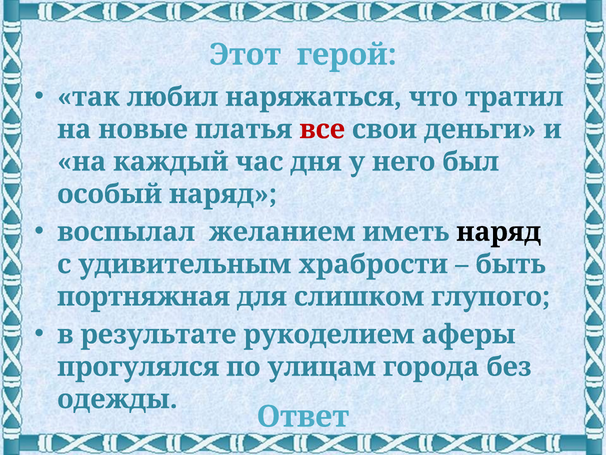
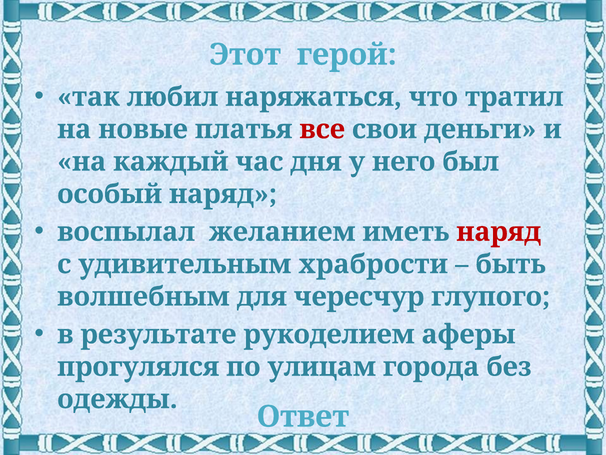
наряд at (499, 232) colour: black -> red
портняжная: портняжная -> волшебным
слишком: слишком -> чересчур
